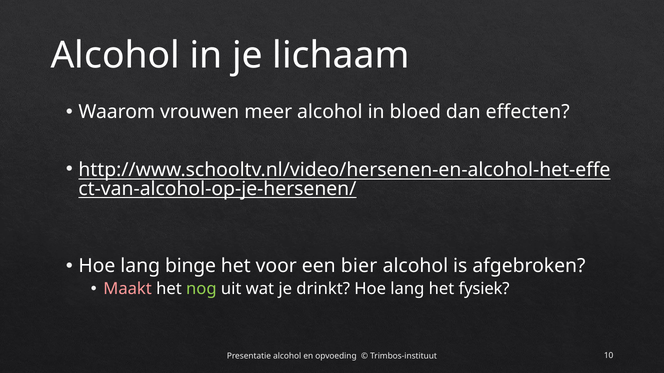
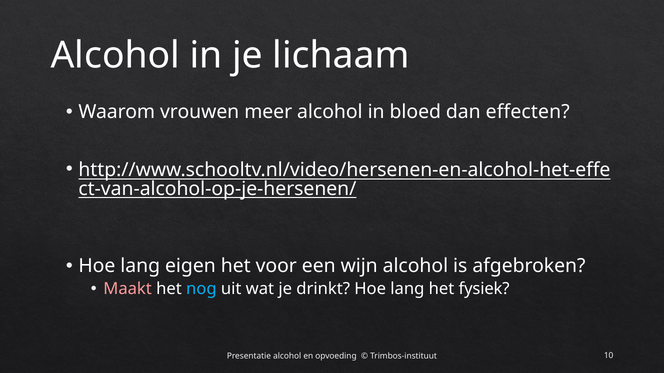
binge: binge -> eigen
bier: bier -> wijn
nog colour: light green -> light blue
